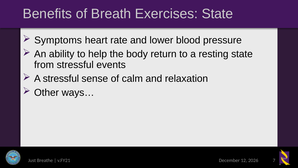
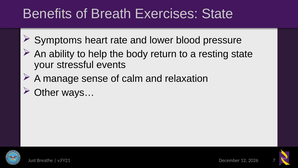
from: from -> your
A stressful: stressful -> manage
